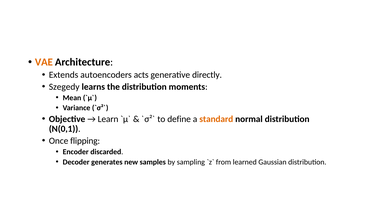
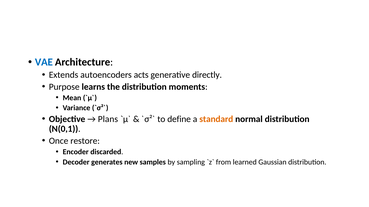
VAE colour: orange -> blue
Szegedy: Szegedy -> Purpose
Learn: Learn -> Plans
flipping: flipping -> restore
